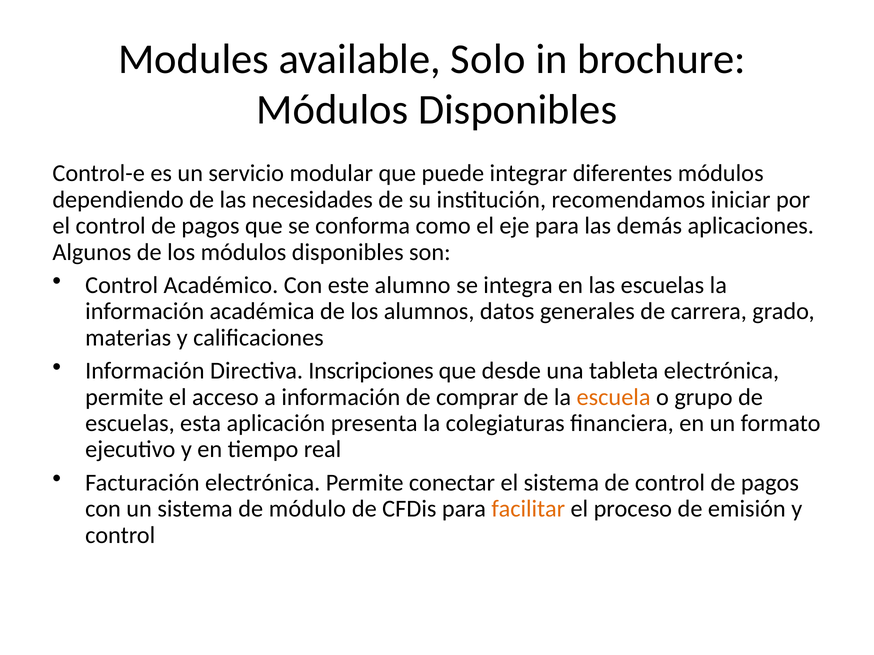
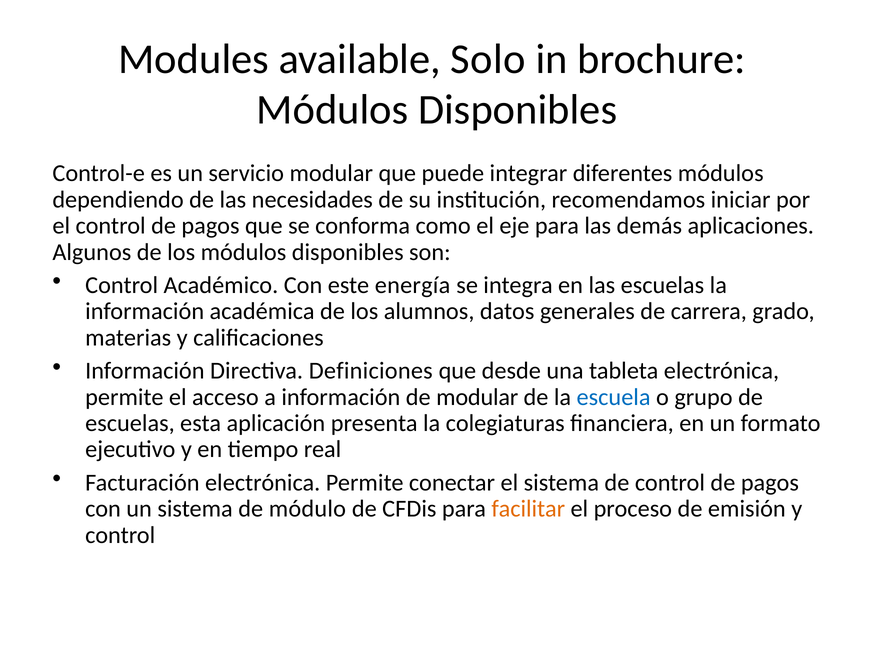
alumno: alumno -> energía
Inscripciones: Inscripciones -> Definiciones
de comprar: comprar -> modular
escuela colour: orange -> blue
